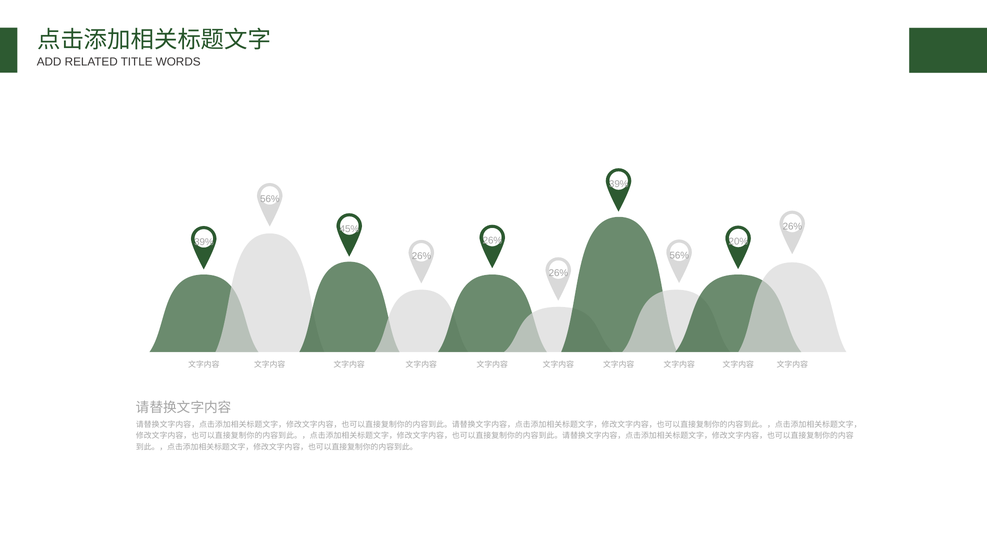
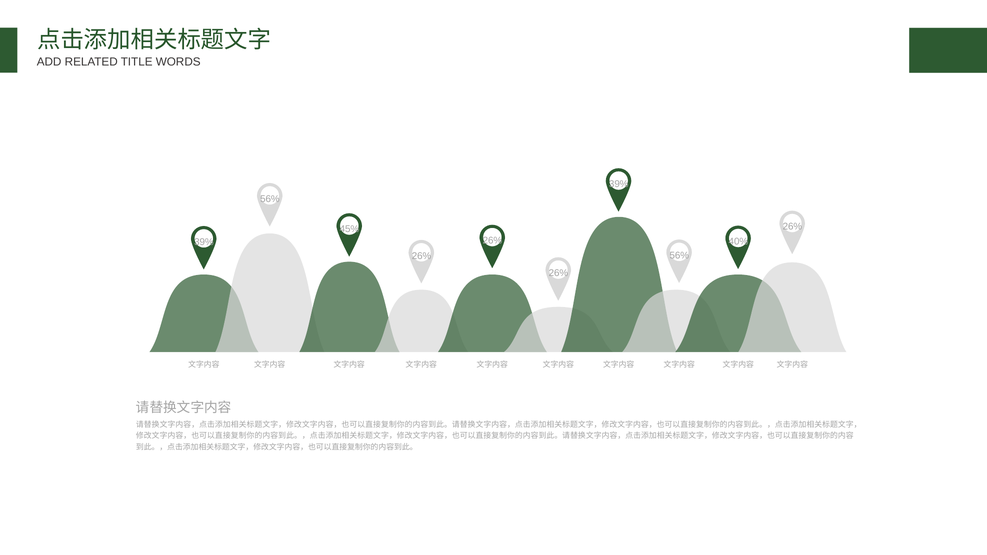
20%: 20% -> 40%
